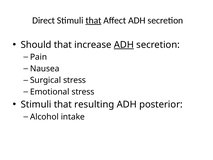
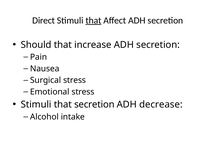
ADH at (124, 45) underline: present -> none
that resulting: resulting -> secretion
posterior: posterior -> decrease
